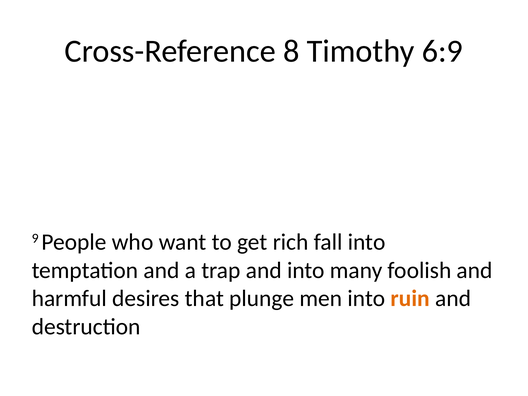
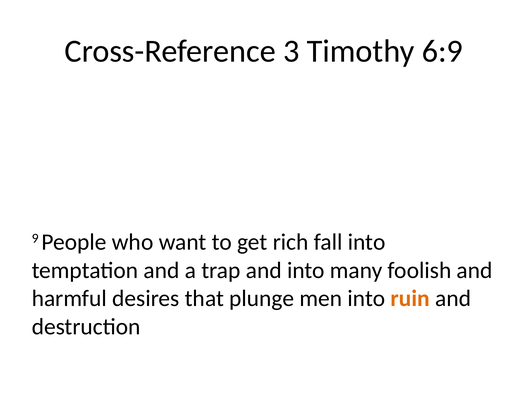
8: 8 -> 3
